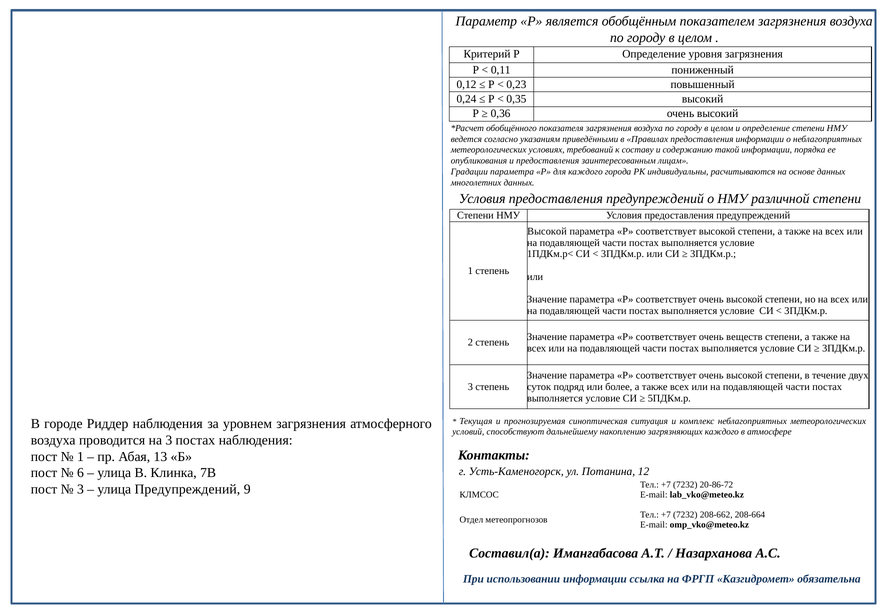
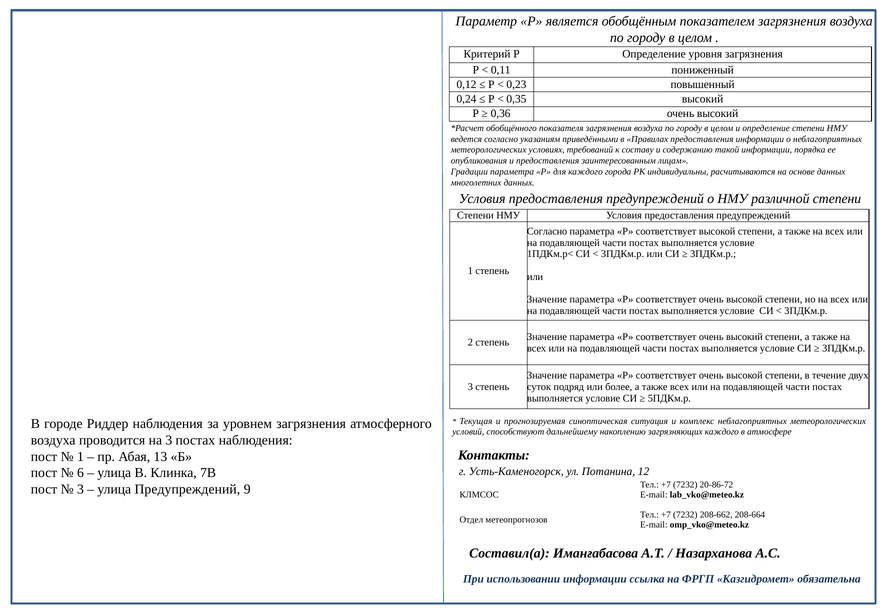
Высокой at (547, 231): Высокой -> Согласно
соответствует очень веществ: веществ -> высокий
